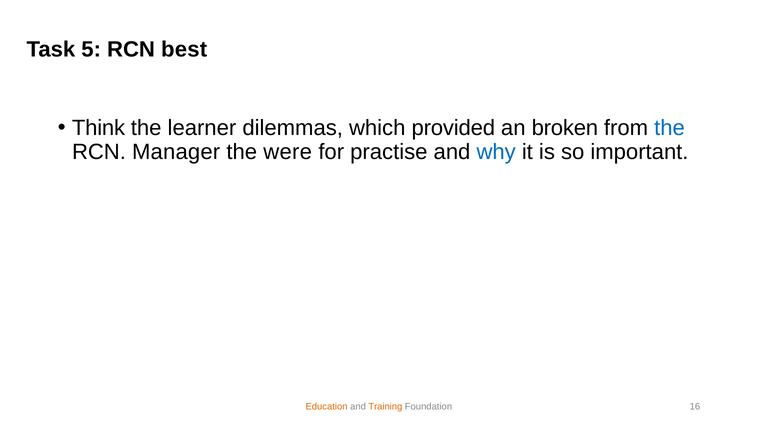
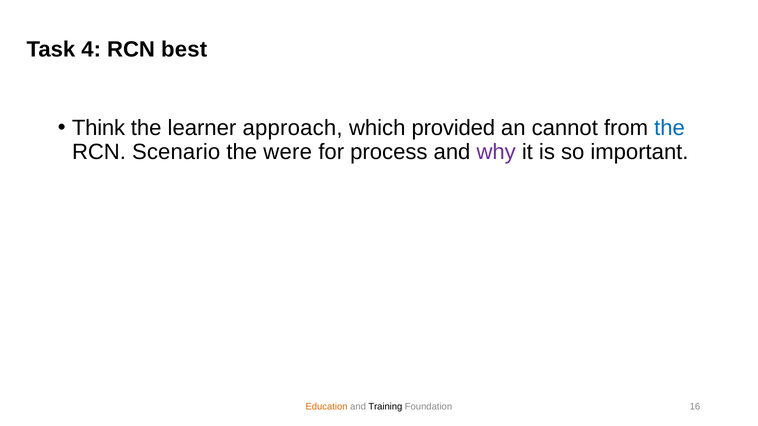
5: 5 -> 4
dilemmas: dilemmas -> approach
broken: broken -> cannot
Manager: Manager -> Scenario
practise: practise -> process
why colour: blue -> purple
Training colour: orange -> black
